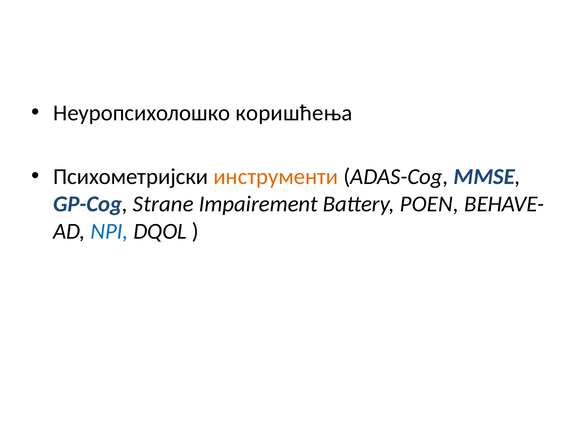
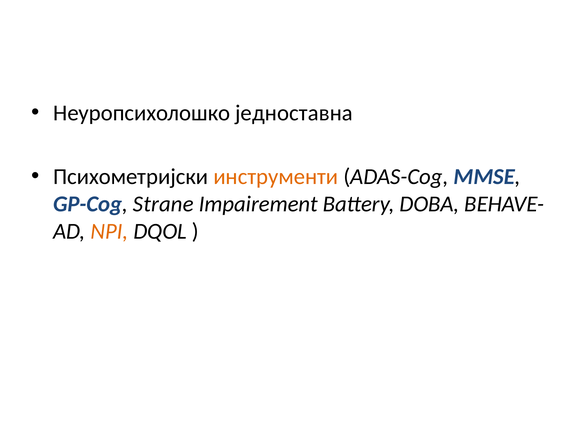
коришћења: коришћења -> једноставна
POEN: POEN -> DOBA
NPI colour: blue -> orange
